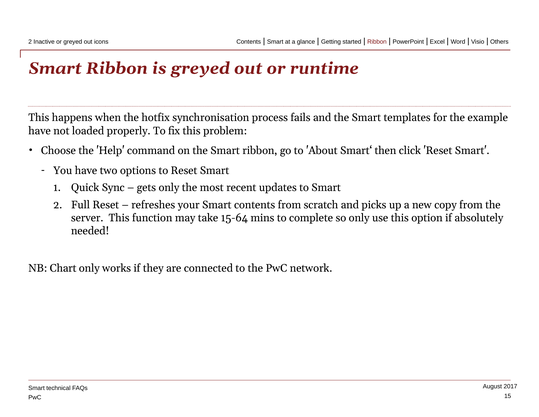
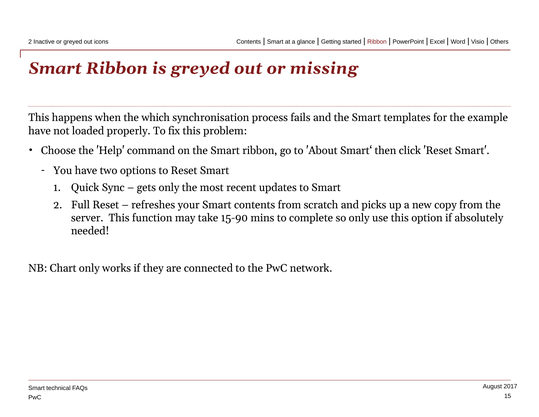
runtime: runtime -> missing
hotfix: hotfix -> which
15-64: 15-64 -> 15-90
